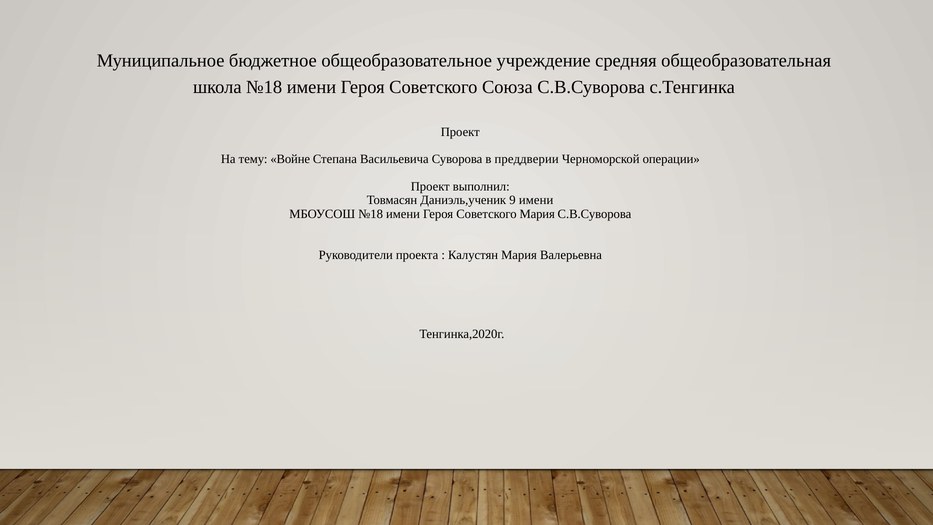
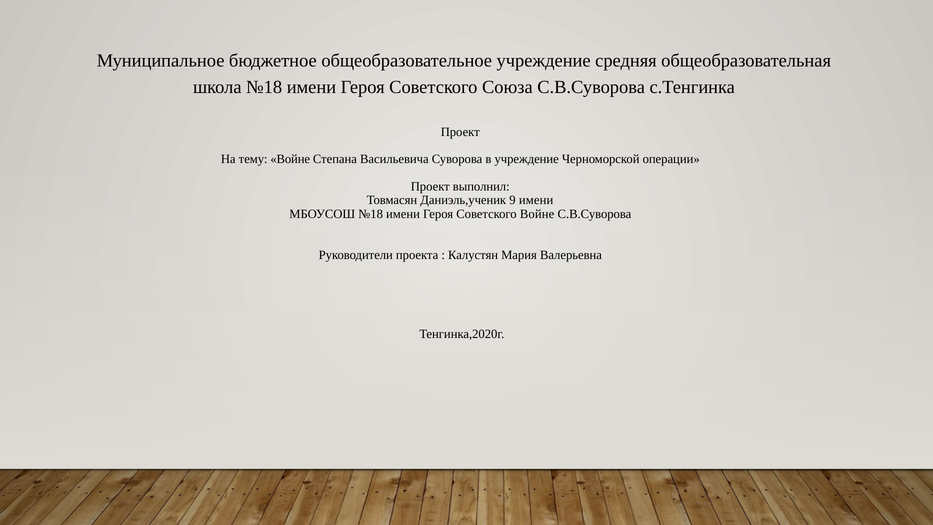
в преддверии: преддверии -> учреждение
Советского Мария: Мария -> Войне
